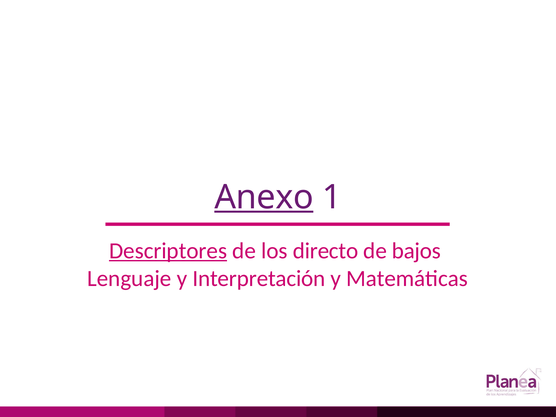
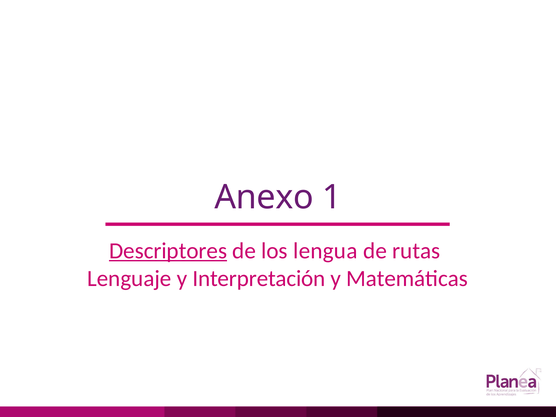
Anexo underline: present -> none
directo: directo -> lengua
bajos: bajos -> rutas
